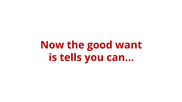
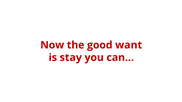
tells: tells -> stay
